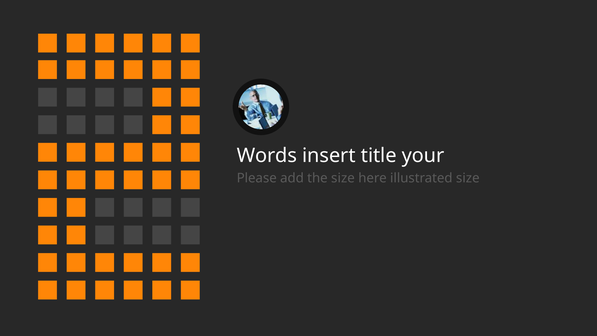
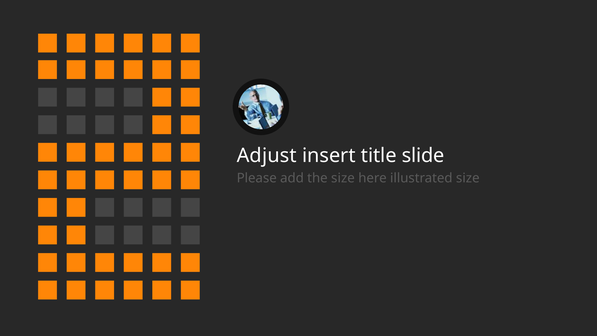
Words: Words -> Adjust
your: your -> slide
